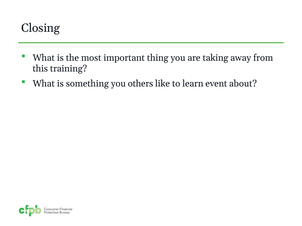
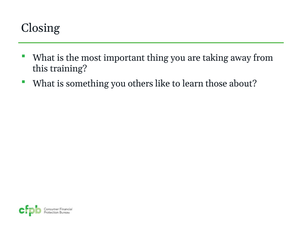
event: event -> those
